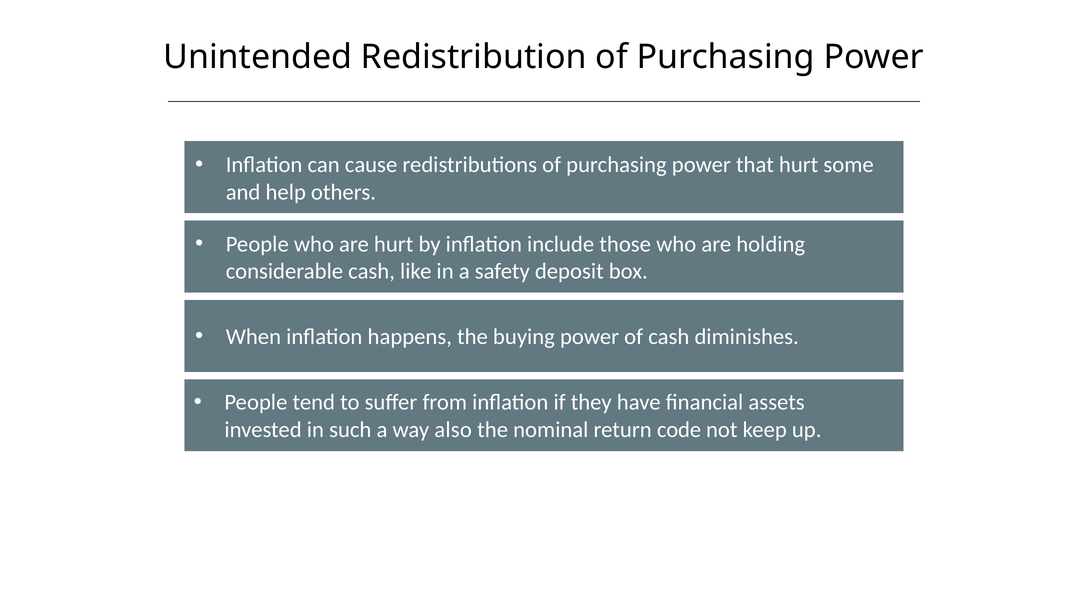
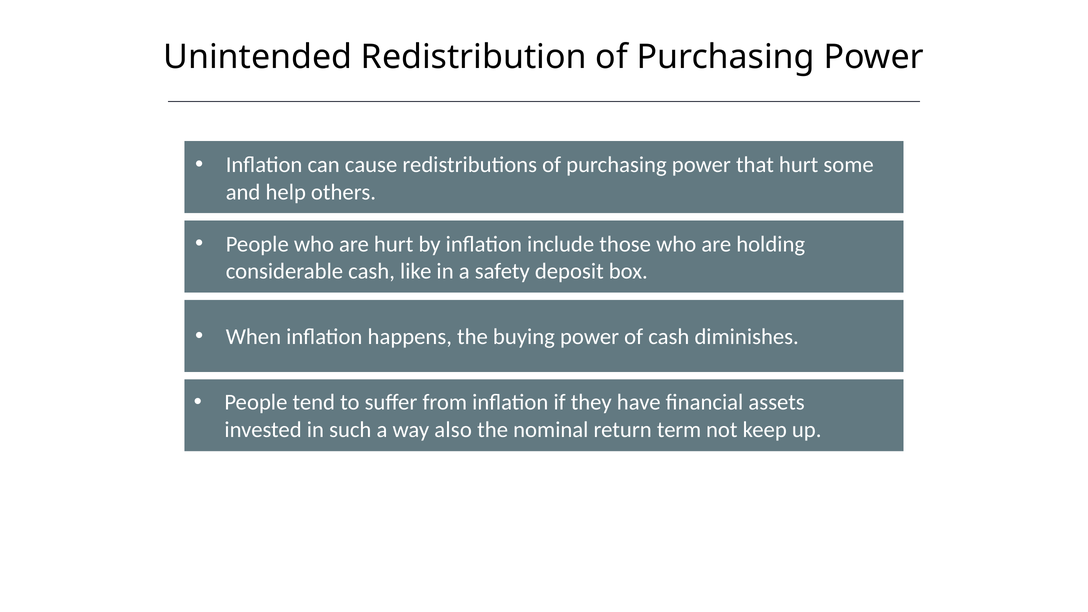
code: code -> term
